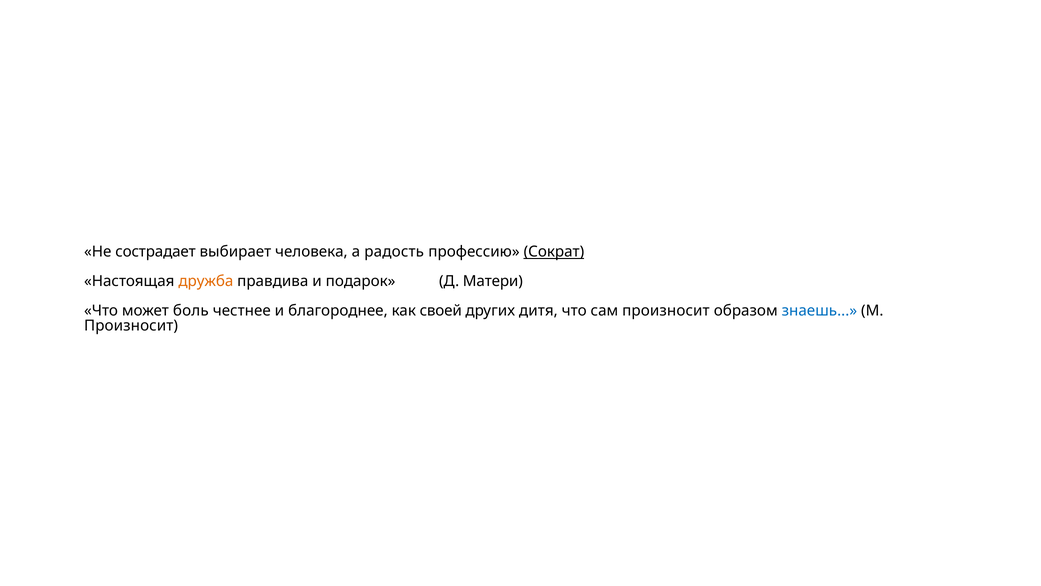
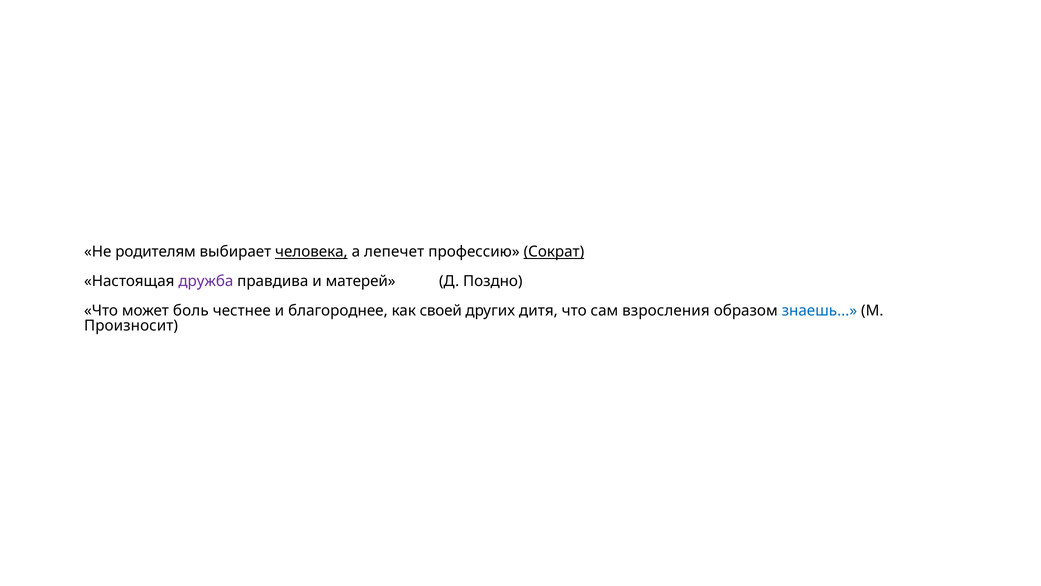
сострадает: сострадает -> родителям
человека underline: none -> present
радость: радость -> лепечет
дружба colour: orange -> purple
подарок: подарок -> матерей
Матери: Матери -> Поздно
сам произносит: произносит -> взросления
